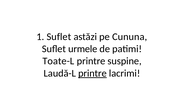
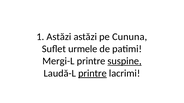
1 Suflet: Suflet -> Astăzi
Toate-L: Toate-L -> Mergi-L
suspine underline: none -> present
